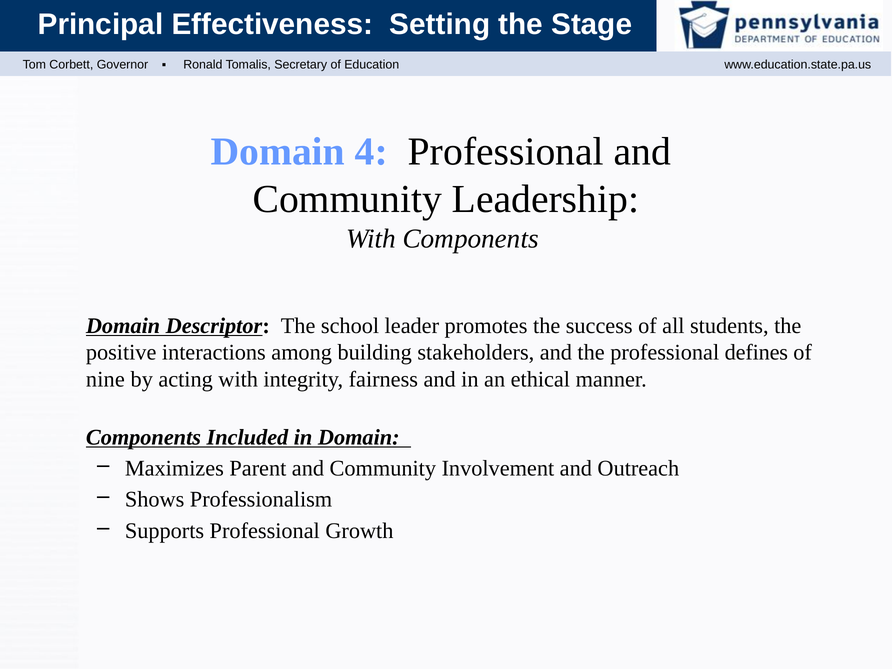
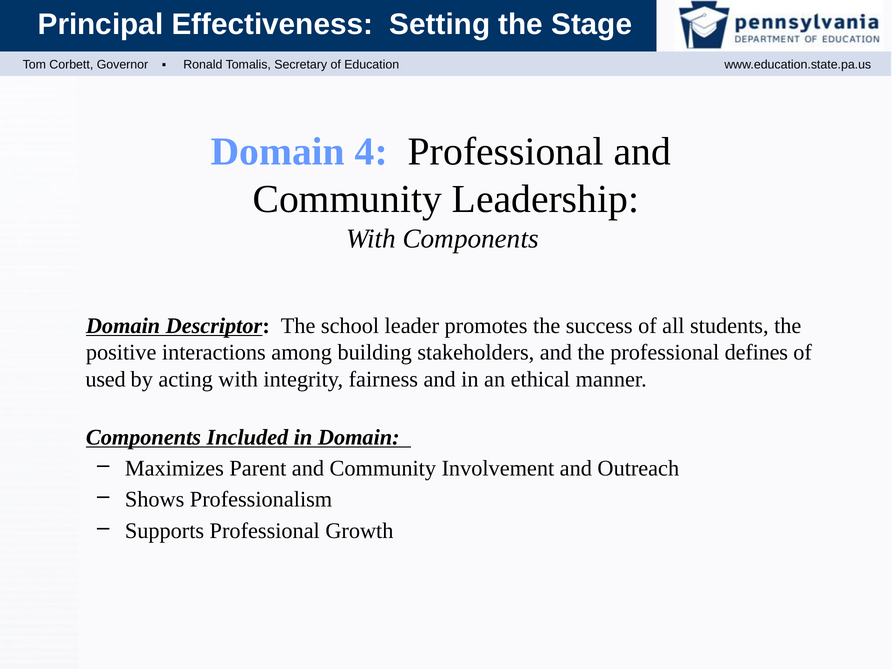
nine: nine -> used
